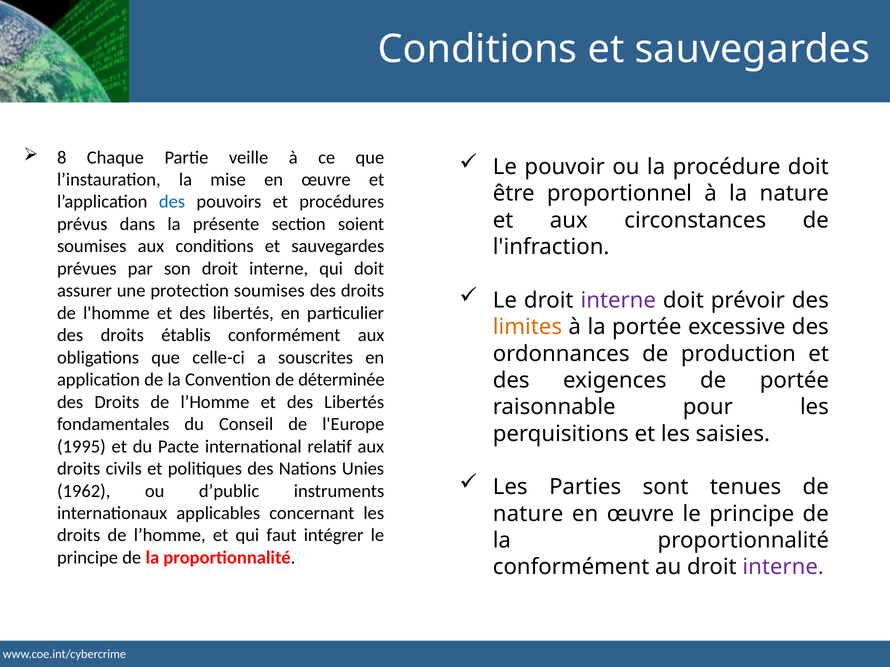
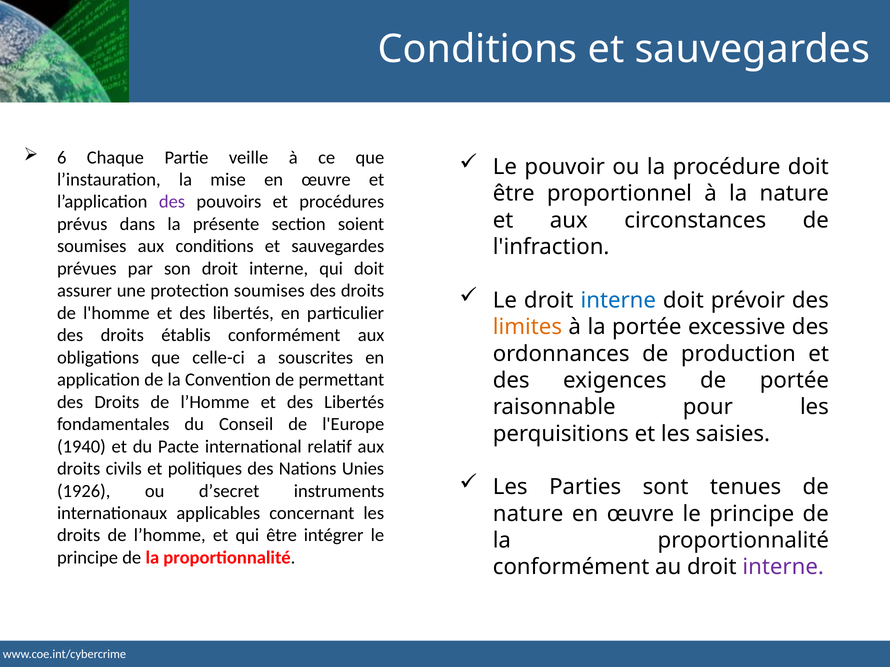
8: 8 -> 6
des at (172, 202) colour: blue -> purple
interne at (618, 301) colour: purple -> blue
déterminée: déterminée -> permettant
1995: 1995 -> 1940
1962: 1962 -> 1926
d’public: d’public -> d’secret
qui faut: faut -> être
